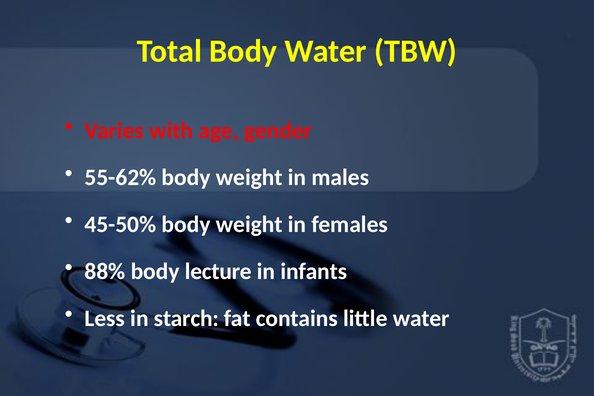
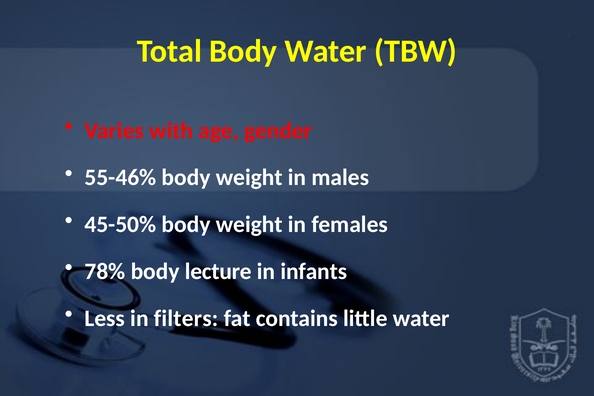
55-62%: 55-62% -> 55-46%
88%: 88% -> 78%
starch: starch -> filters
